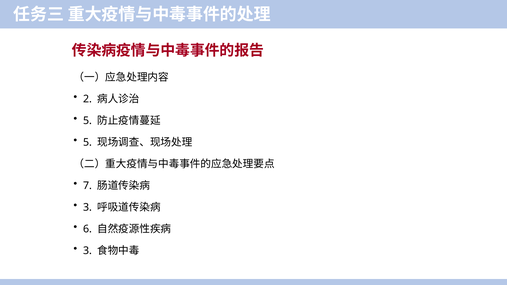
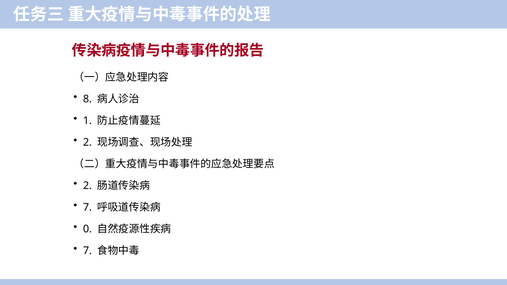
2: 2 -> 8
5 at (87, 121): 5 -> 1
5 at (87, 142): 5 -> 2
7 at (87, 186): 7 -> 2
3 at (87, 207): 3 -> 7
6: 6 -> 0
3 at (87, 251): 3 -> 7
